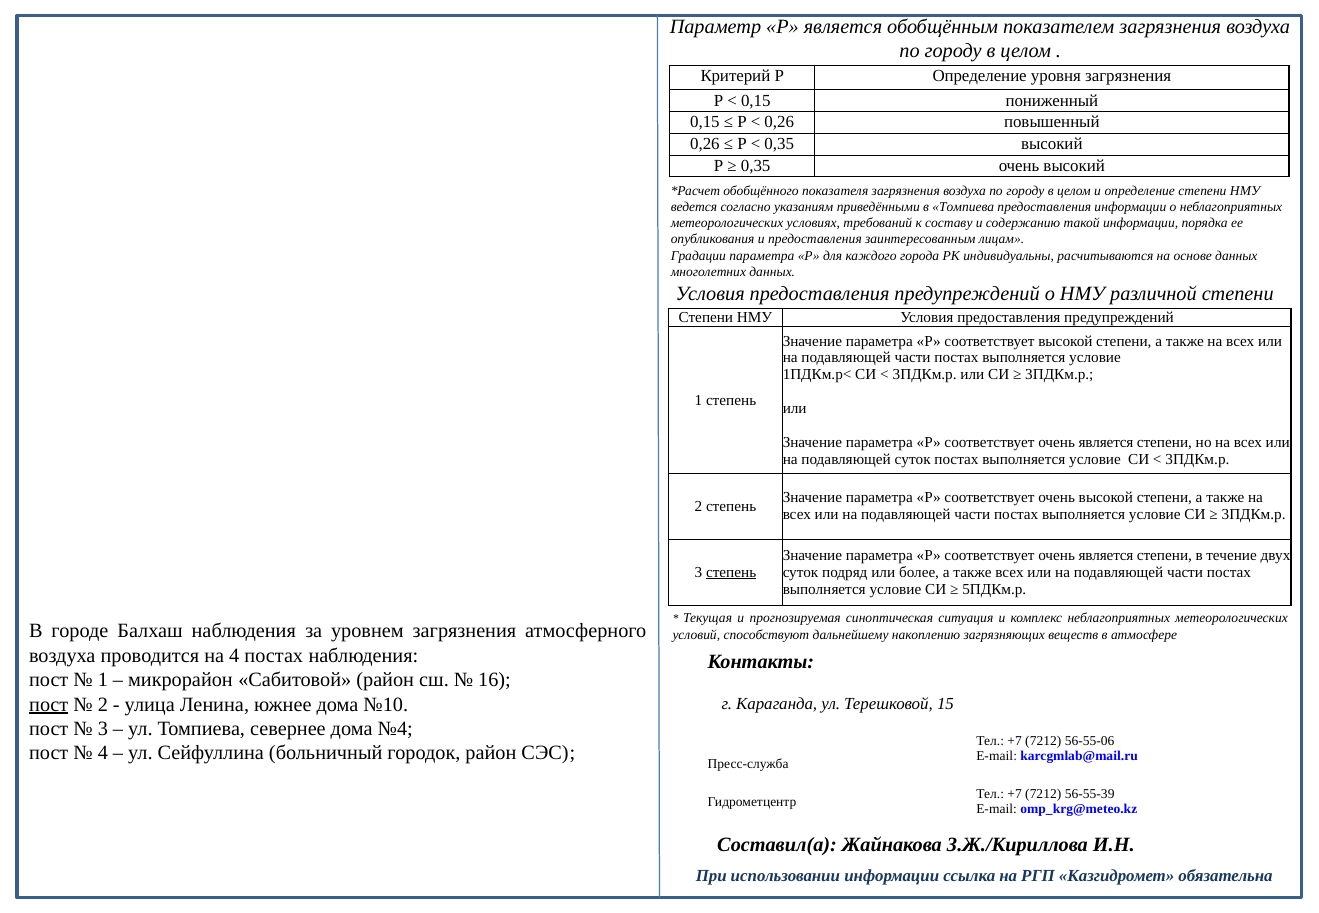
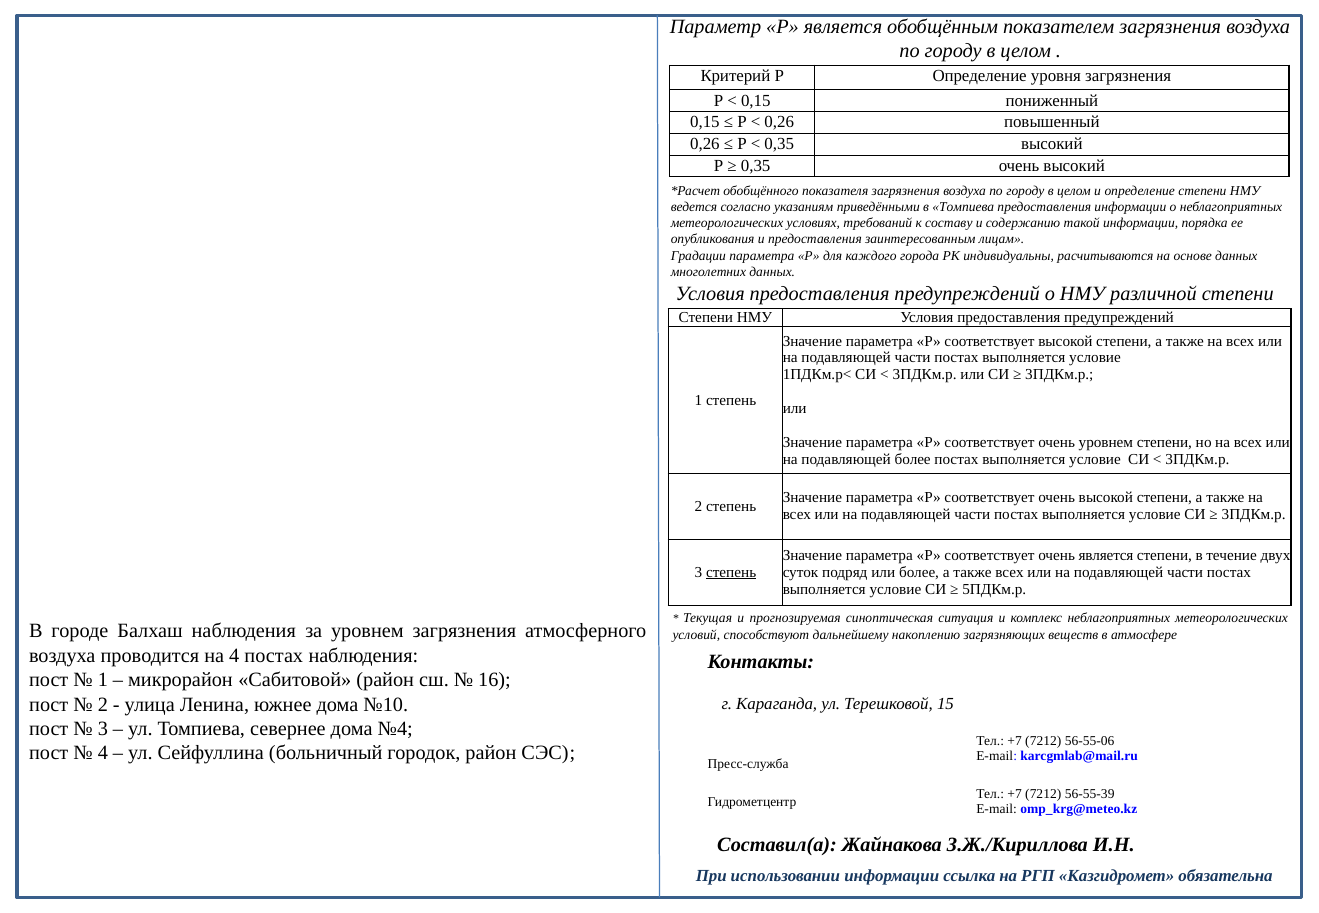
является at (1106, 442): является -> уровнем
подавляющей суток: суток -> более
пост at (49, 704) underline: present -> none
